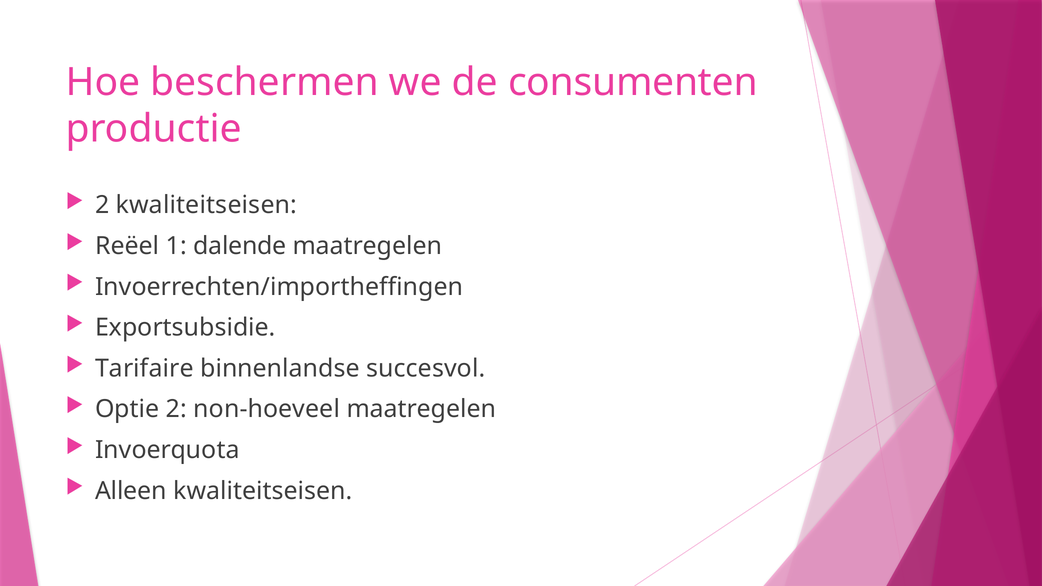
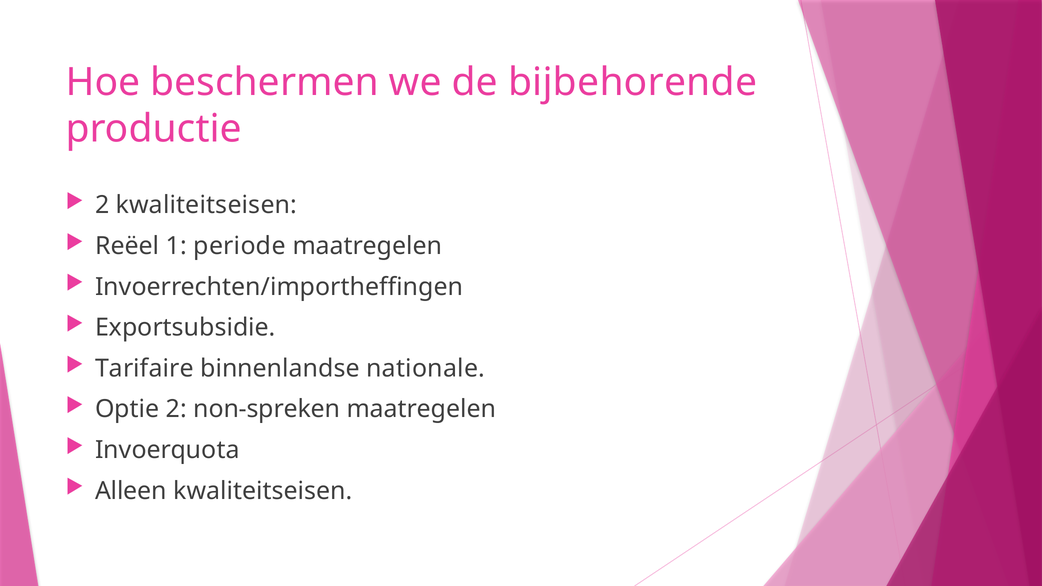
consumenten: consumenten -> bijbehorende
dalende: dalende -> periode
succesvol: succesvol -> nationale
non-hoeveel: non-hoeveel -> non-spreken
